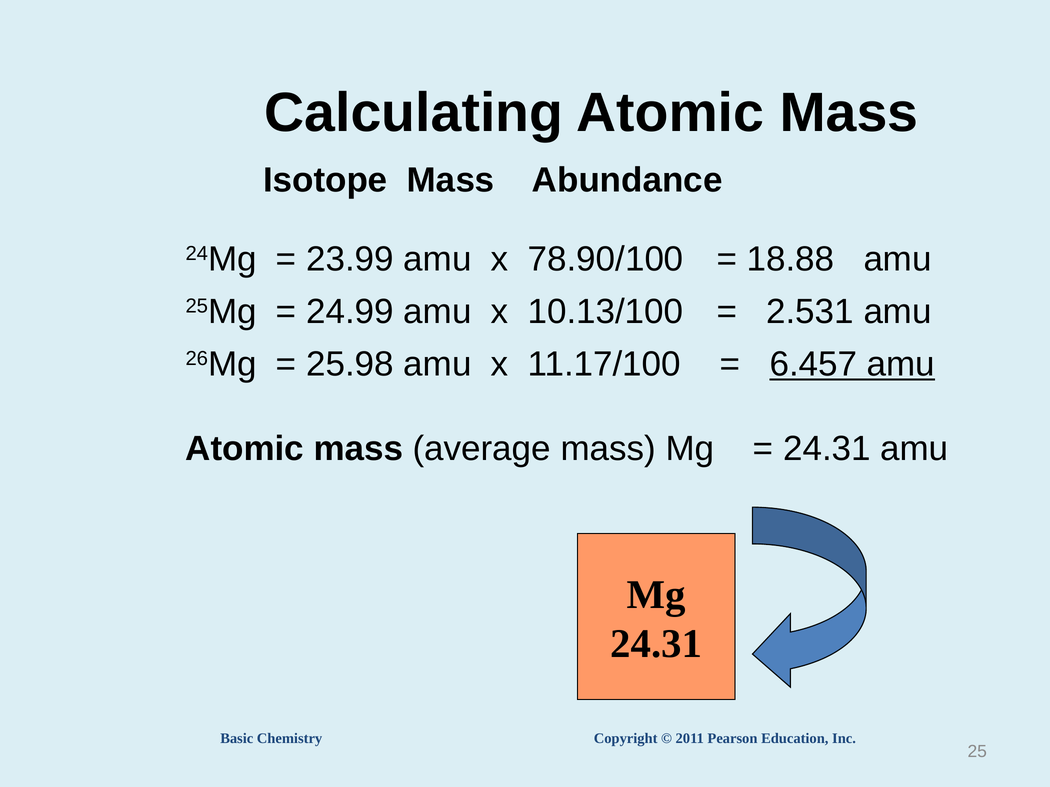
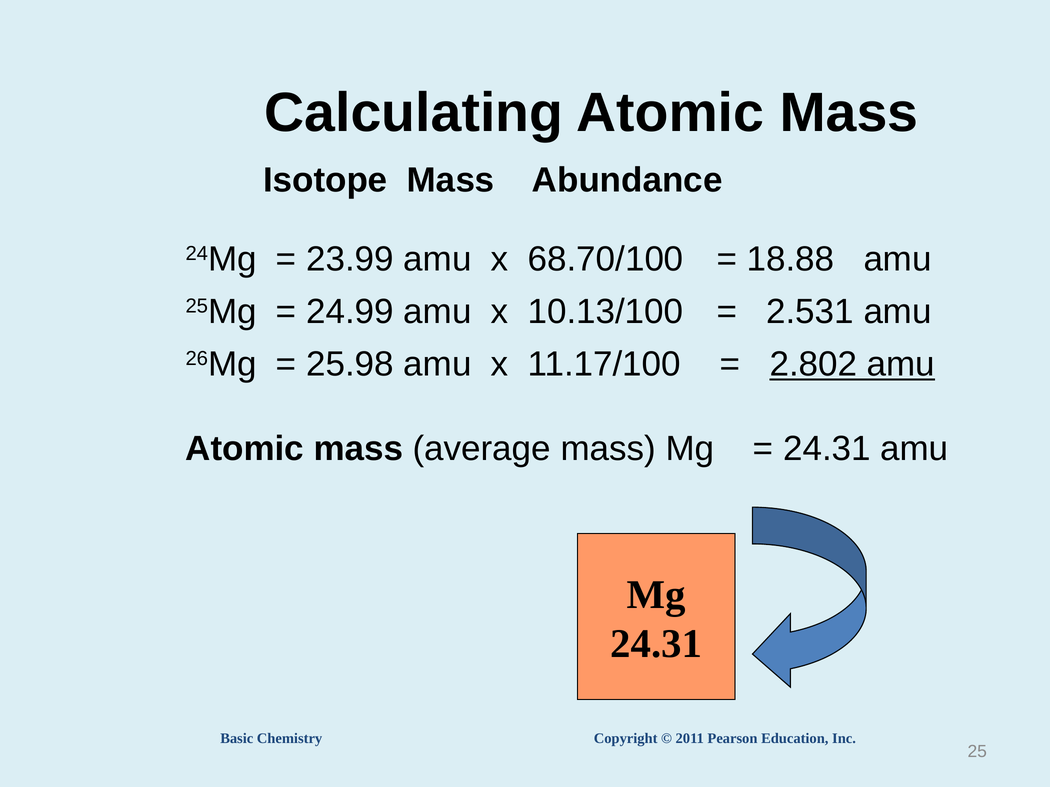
78.90/100: 78.90/100 -> 68.70/100
6.457: 6.457 -> 2.802
